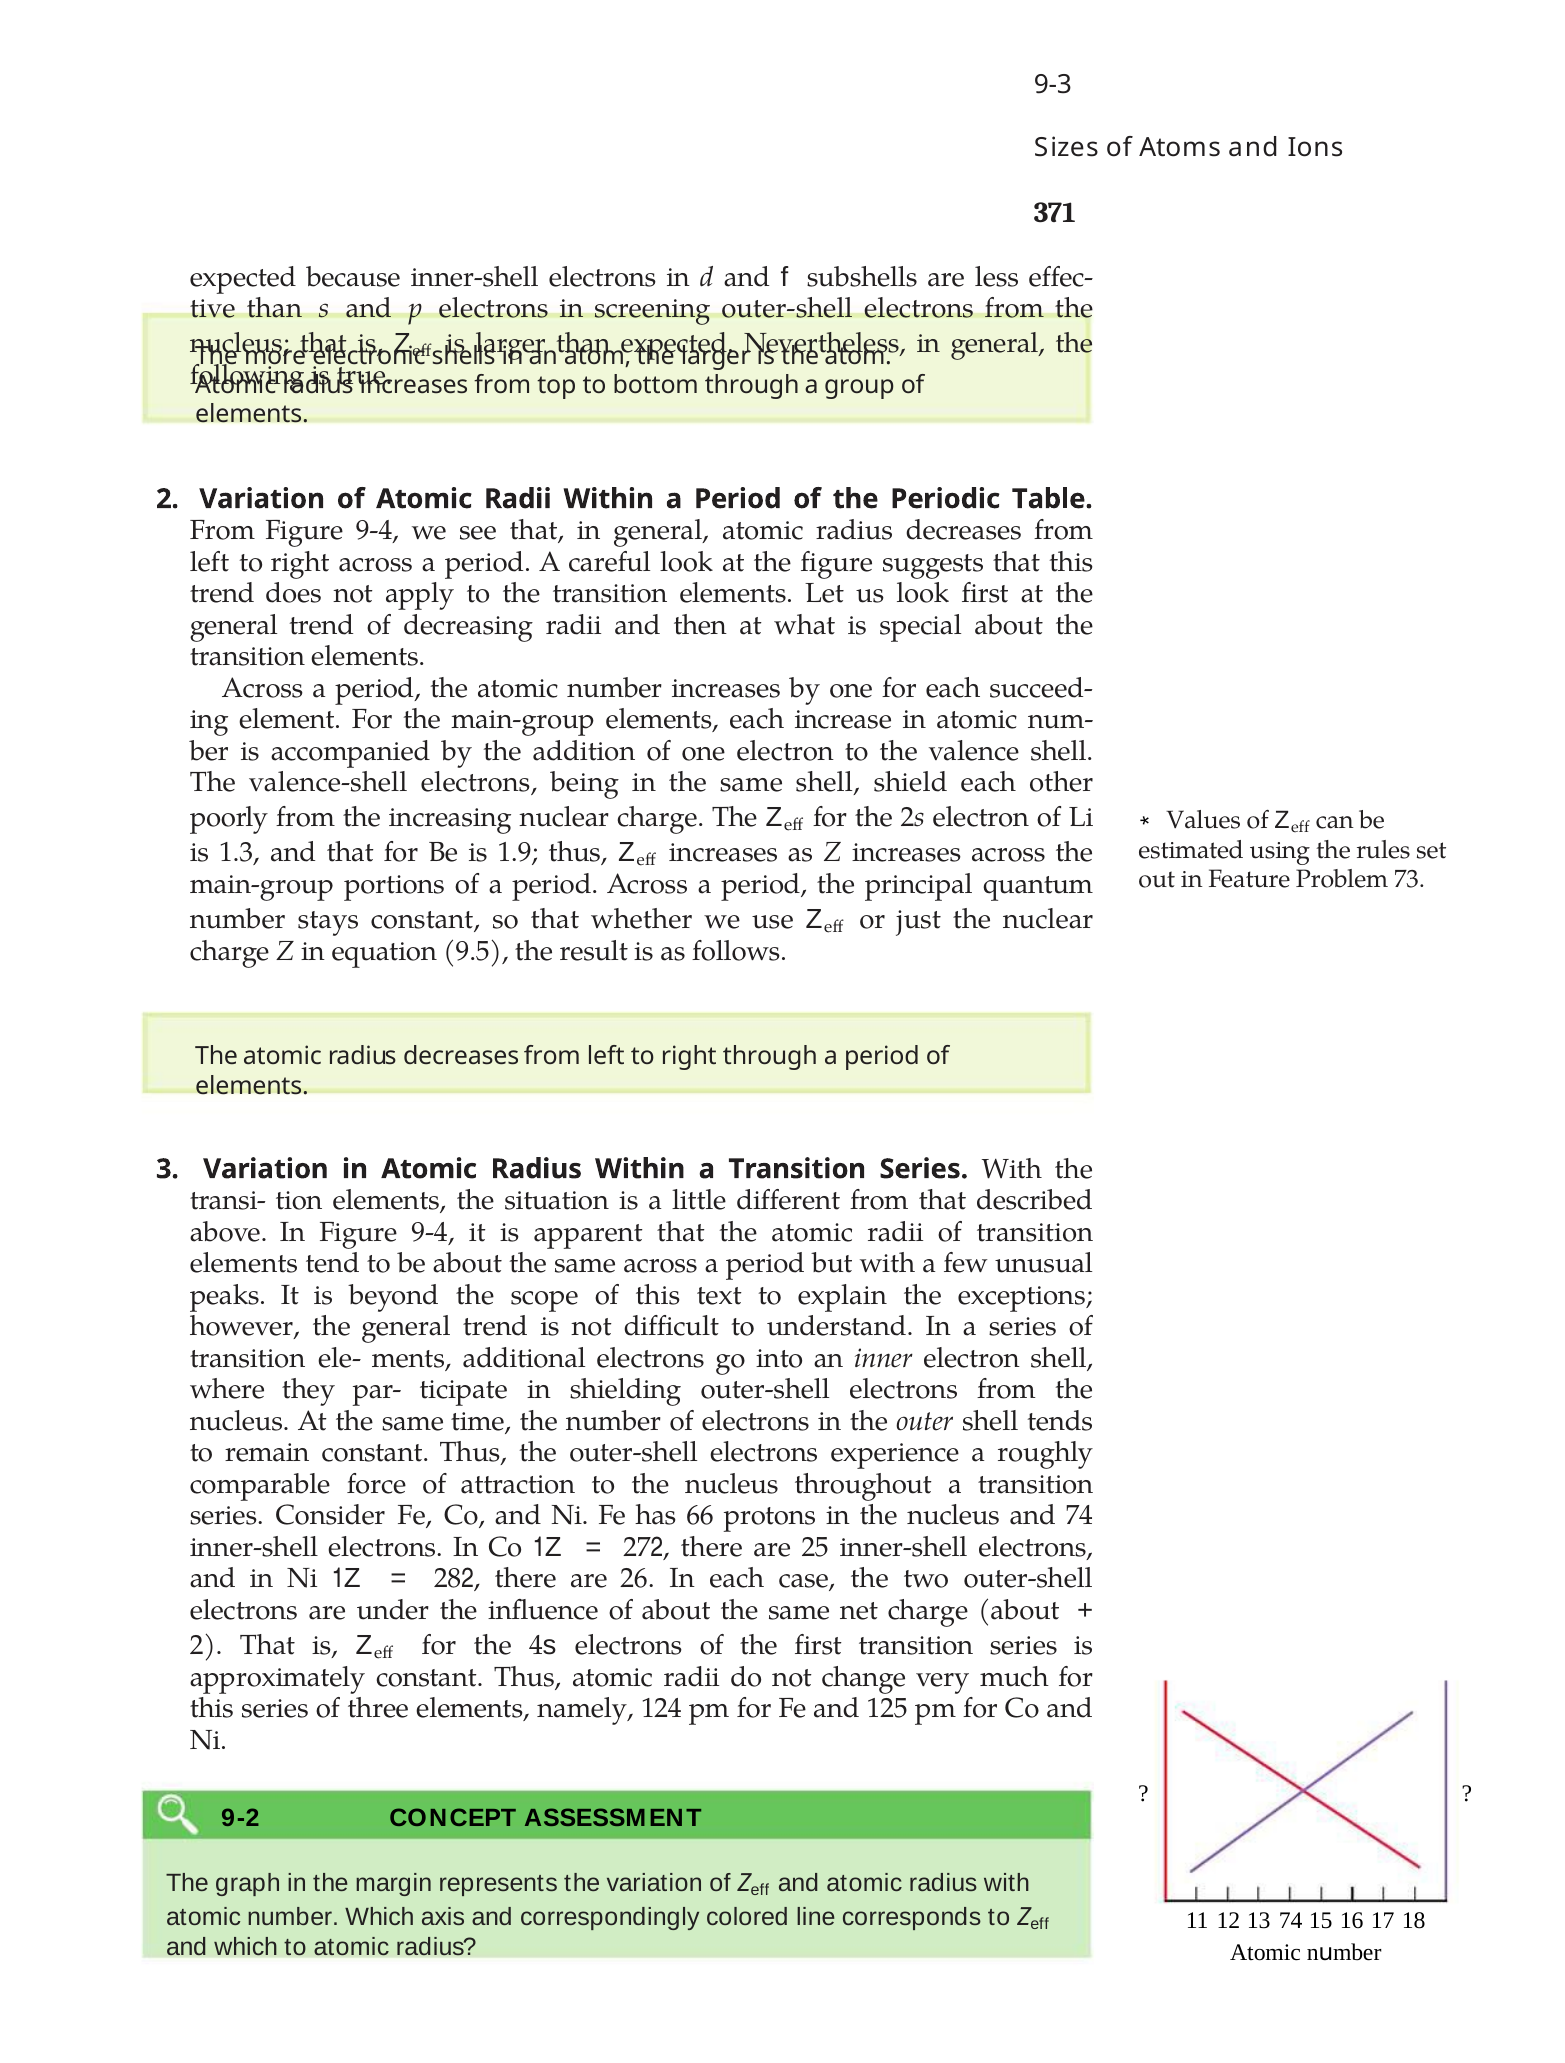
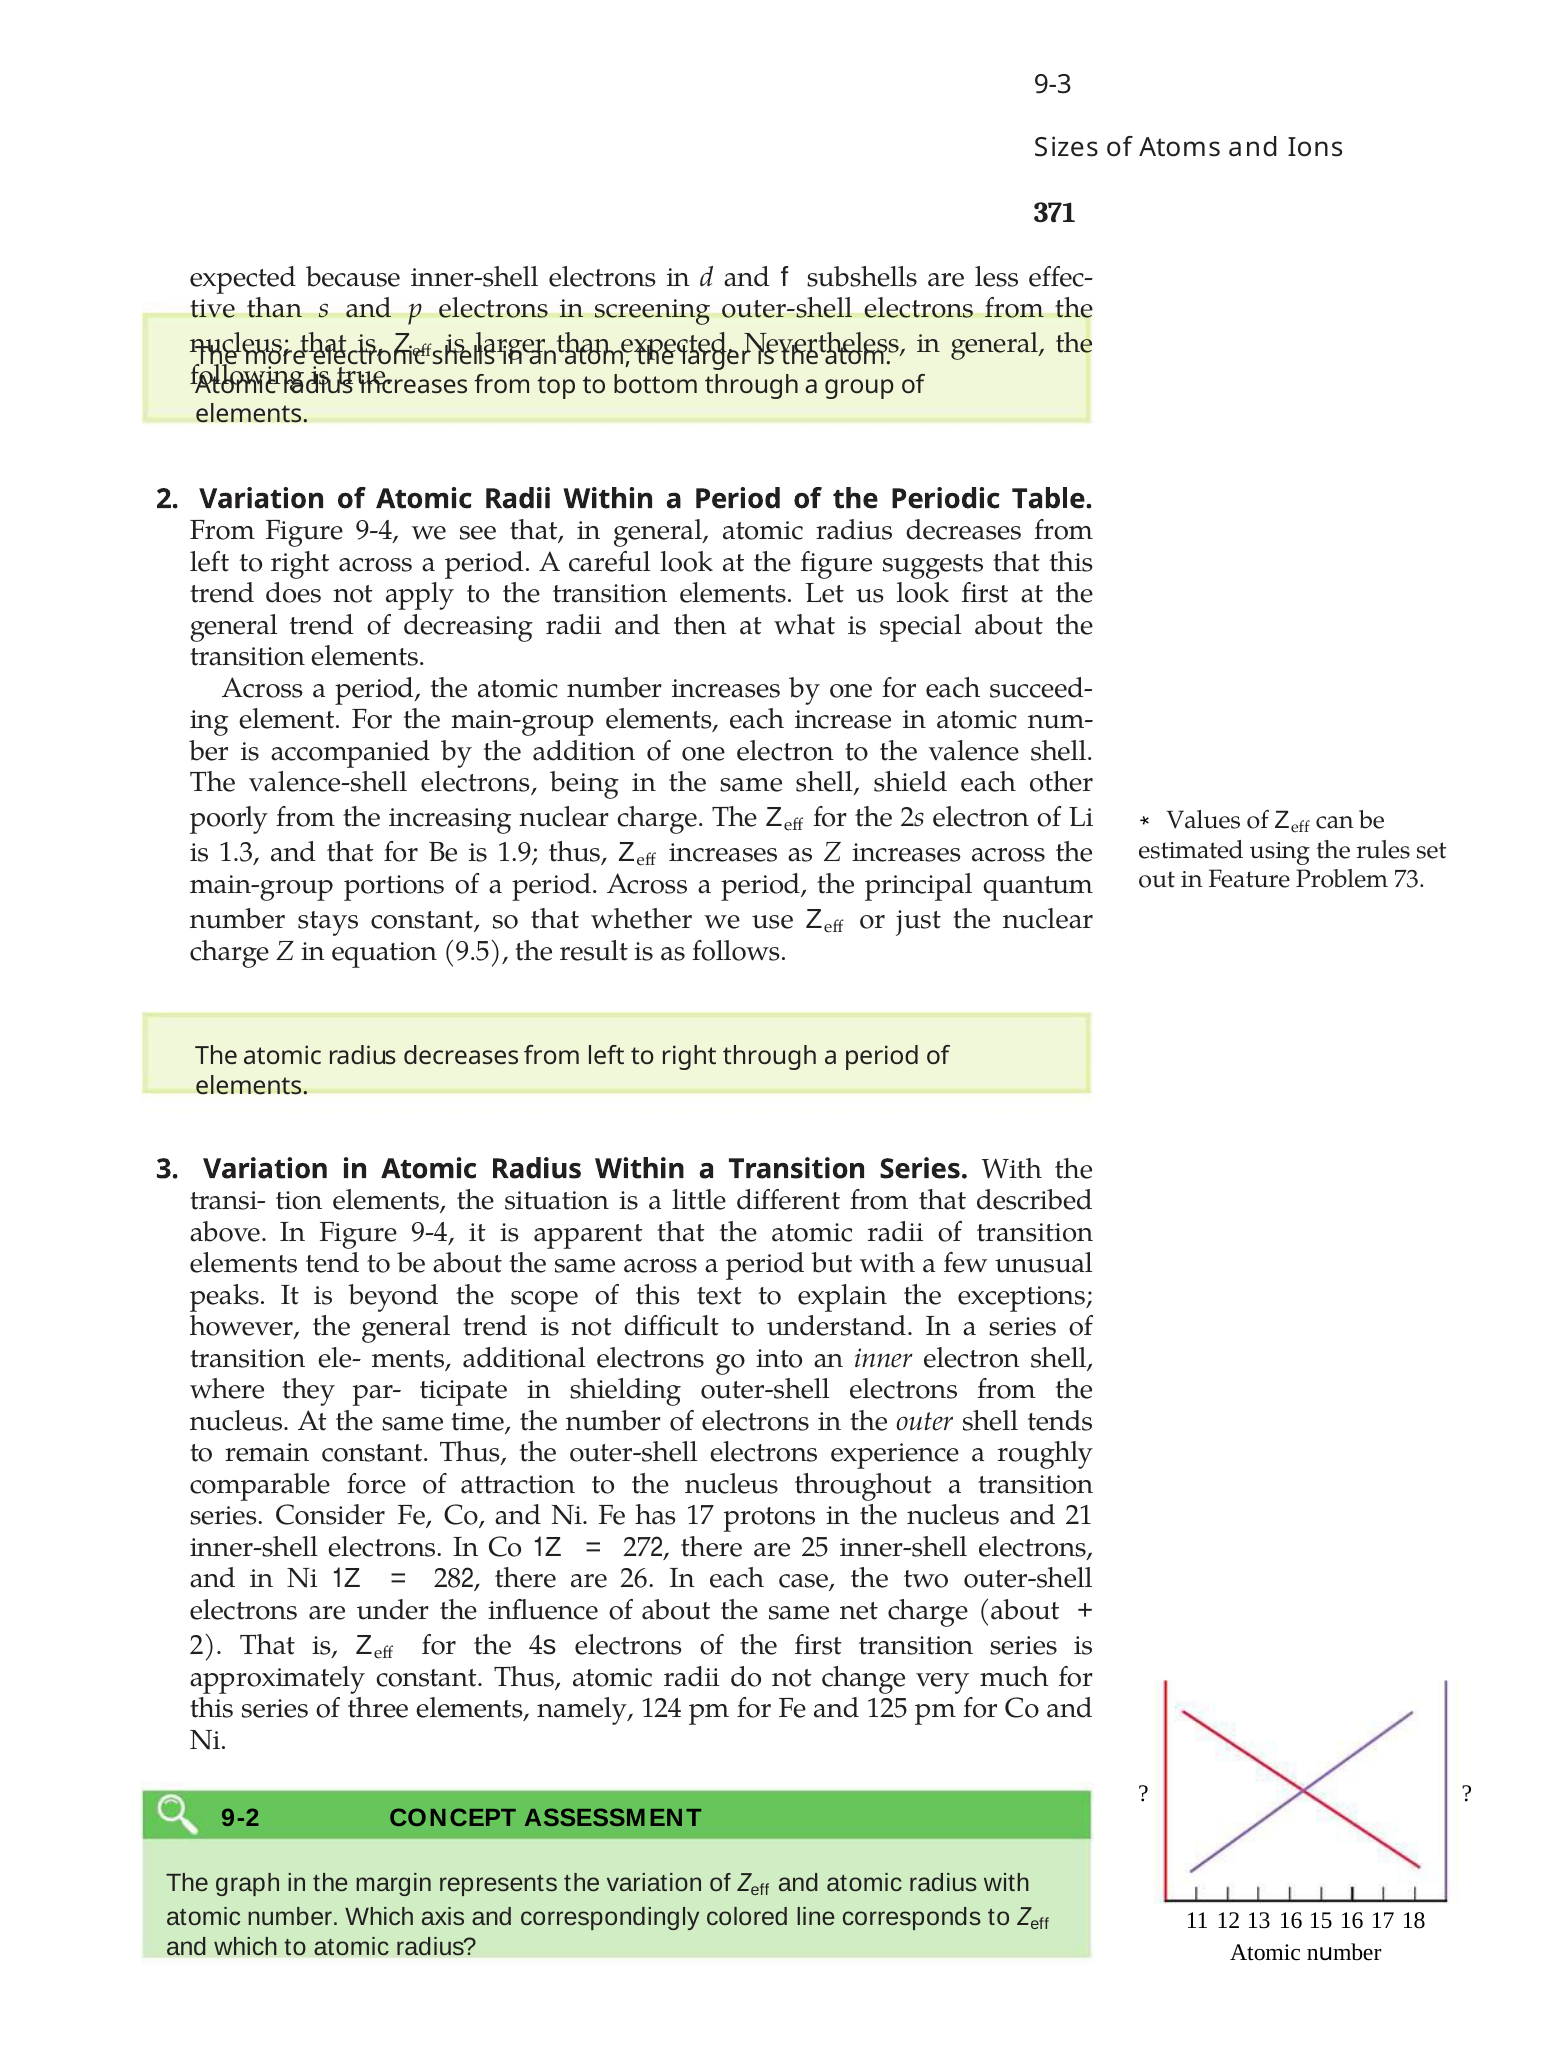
has 66: 66 -> 17
and 74: 74 -> 21
13 74: 74 -> 16
